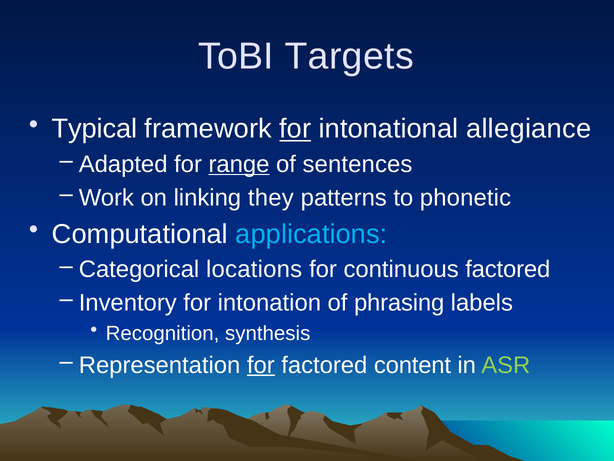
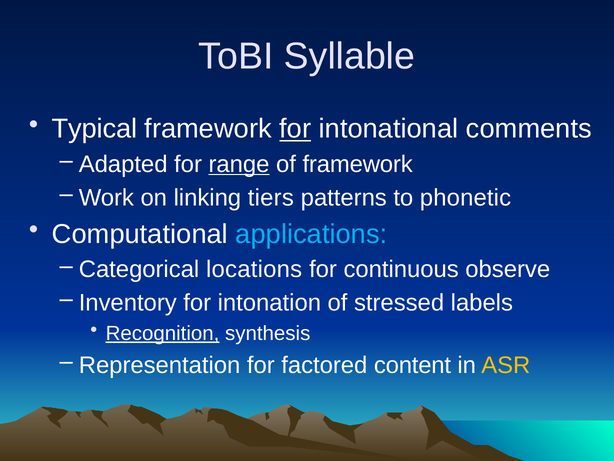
Targets: Targets -> Syllable
allegiance: allegiance -> comments
of sentences: sentences -> framework
they: they -> tiers
continuous factored: factored -> observe
phrasing: phrasing -> stressed
Recognition underline: none -> present
for at (261, 365) underline: present -> none
ASR colour: light green -> yellow
